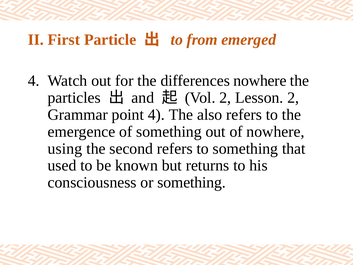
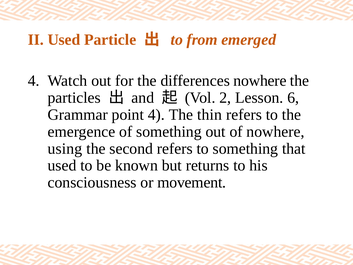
II First: First -> Used
Lesson 2: 2 -> 6
also: also -> thin
or something: something -> movement
